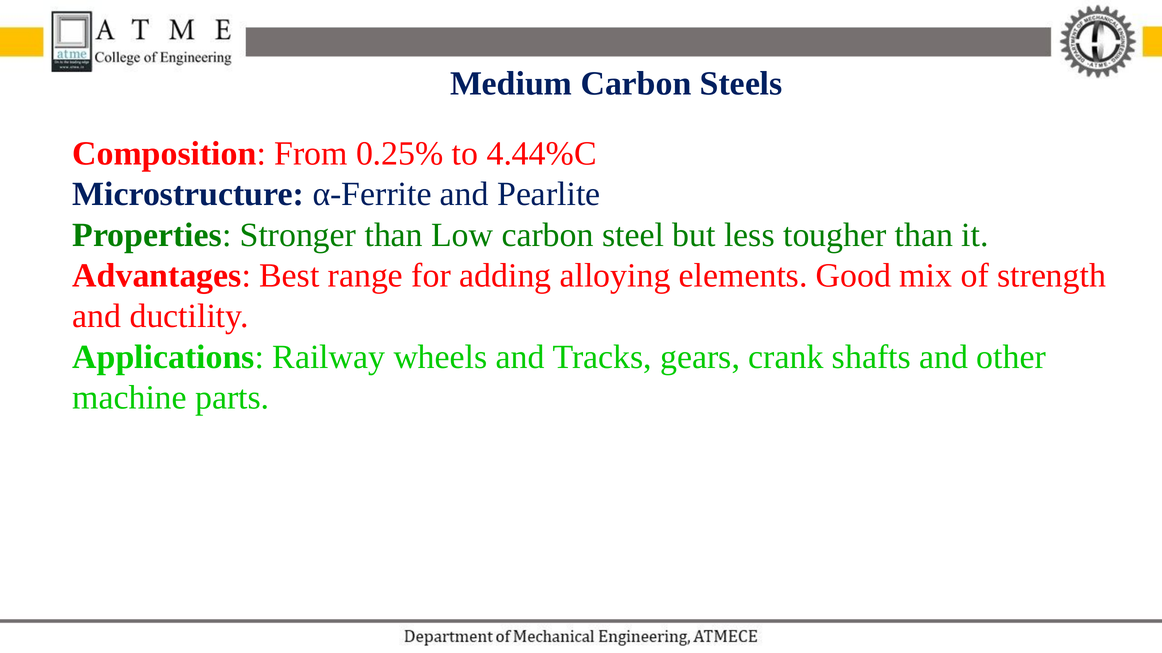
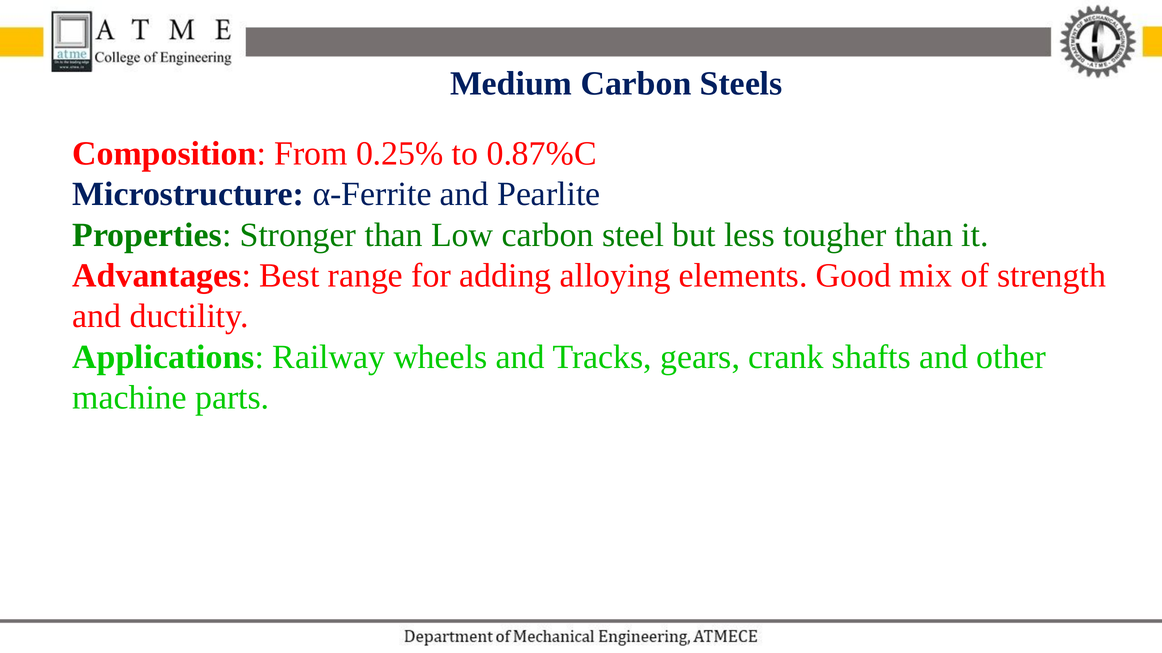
4.44%C: 4.44%C -> 0.87%C
